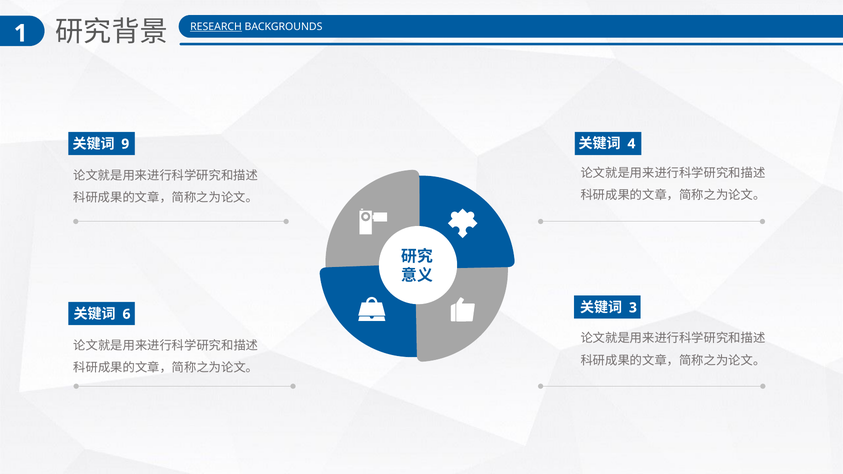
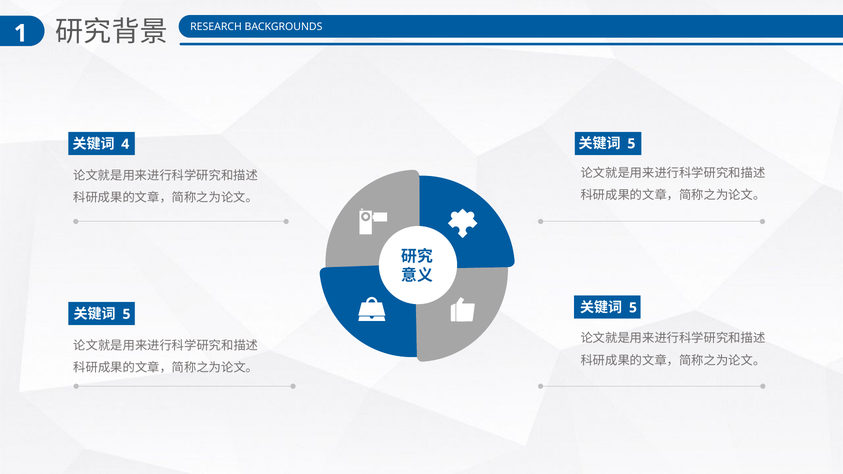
RESEARCH underline: present -> none
4 at (631, 144): 4 -> 5
9: 9 -> 4
3 at (633, 308): 3 -> 5
6 at (127, 314): 6 -> 5
